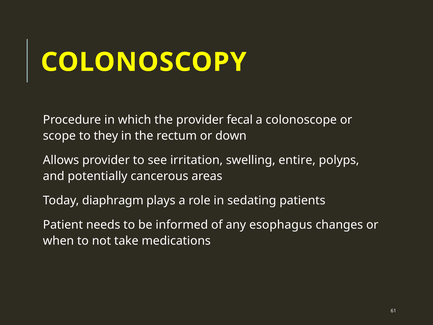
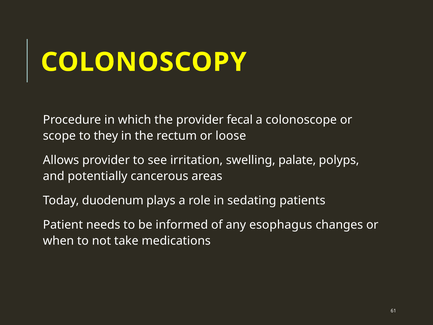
down: down -> loose
entire: entire -> palate
diaphragm: diaphragm -> duodenum
